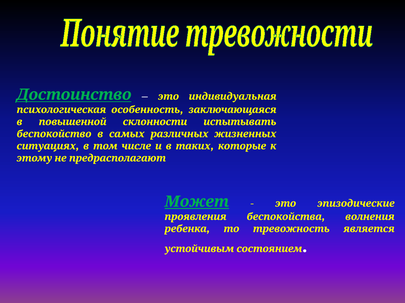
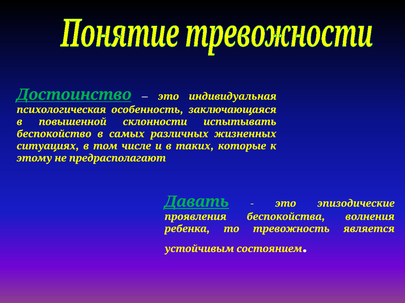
Может: Может -> Давать
